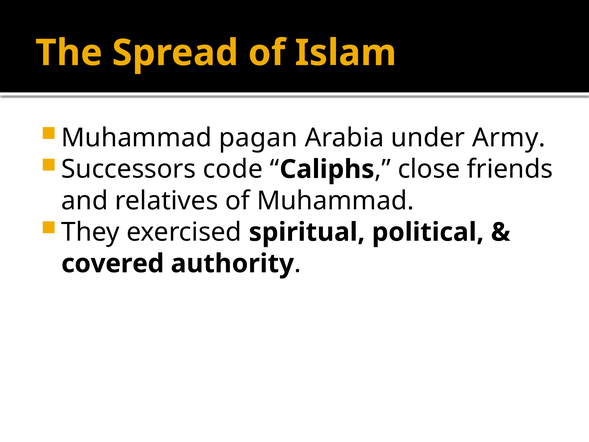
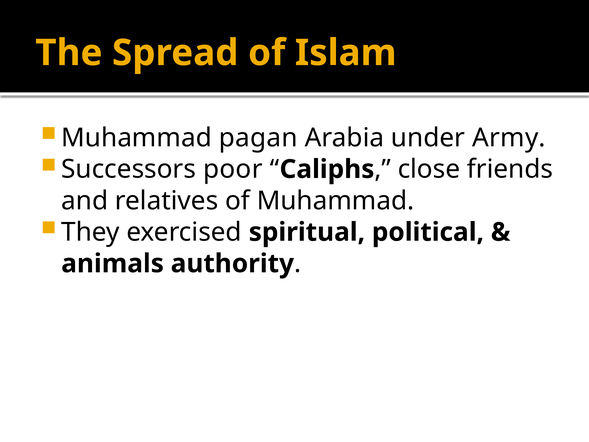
code: code -> poor
covered: covered -> animals
